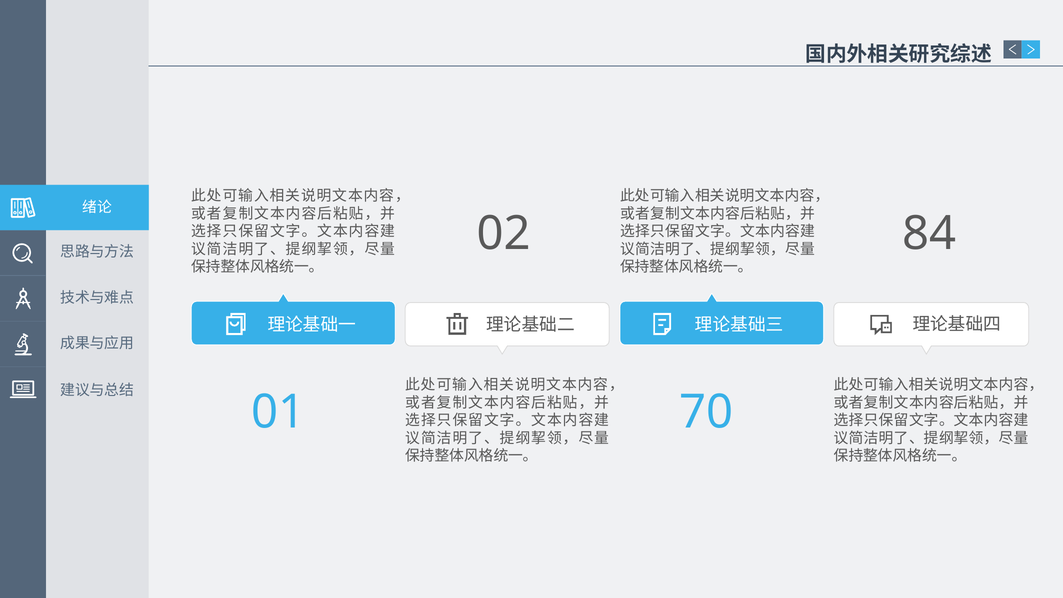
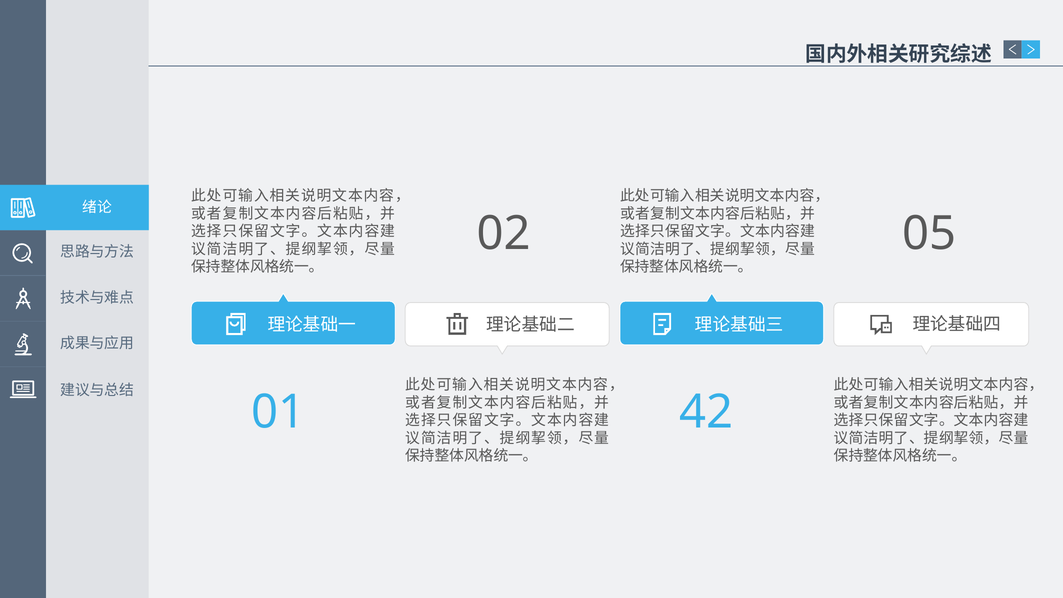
84: 84 -> 05
70: 70 -> 42
